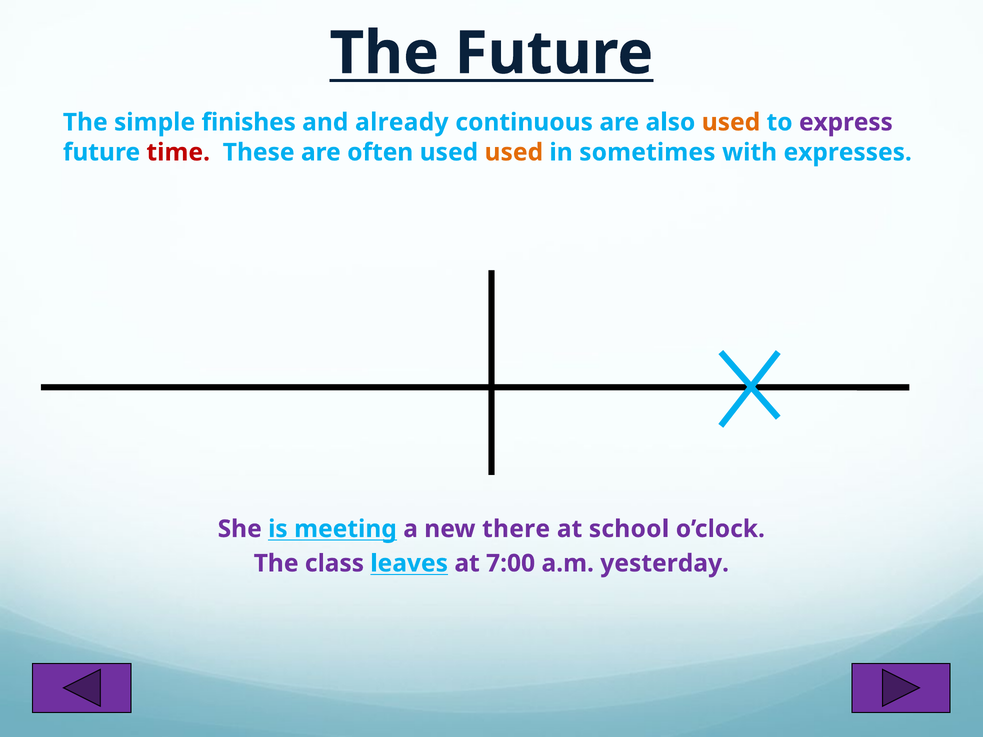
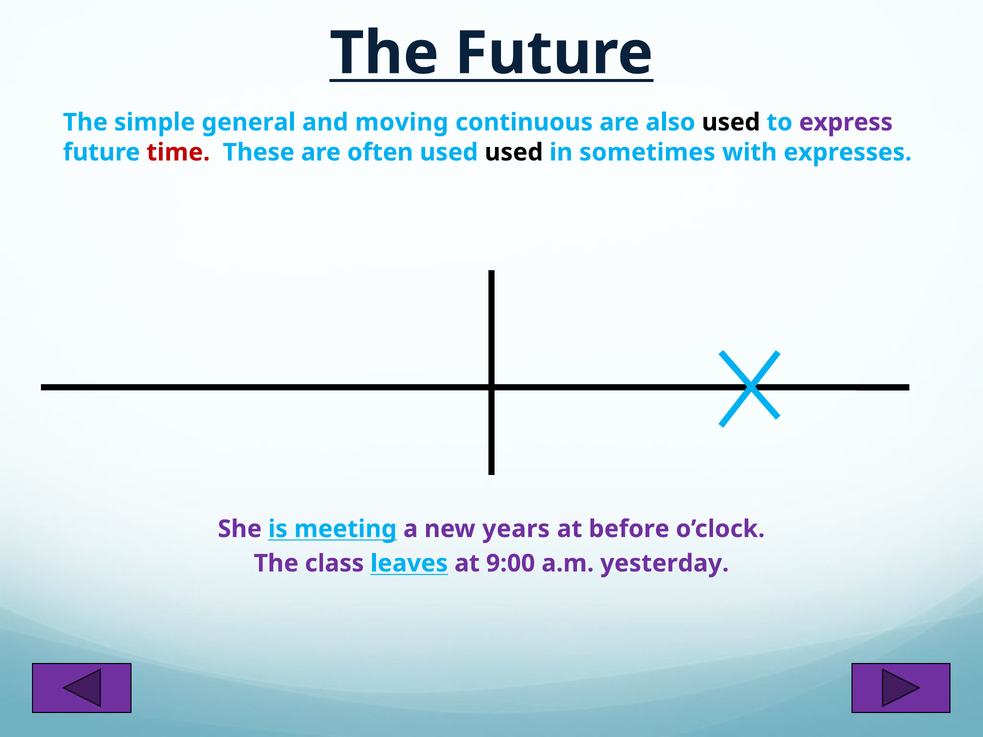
finishes: finishes -> general
already: already -> moving
used at (731, 122) colour: orange -> black
used at (514, 152) colour: orange -> black
there: there -> years
school: school -> before
7:00: 7:00 -> 9:00
